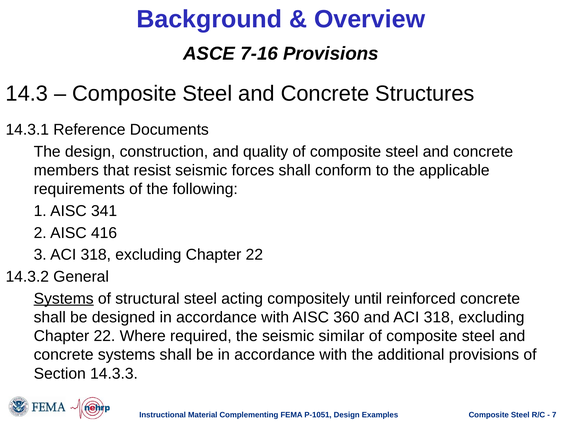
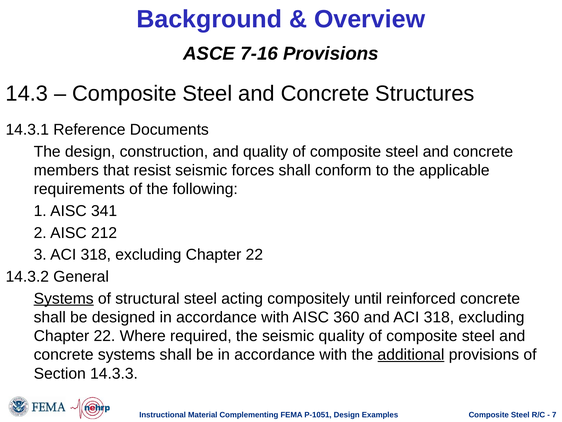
416: 416 -> 212
seismic similar: similar -> quality
additional underline: none -> present
